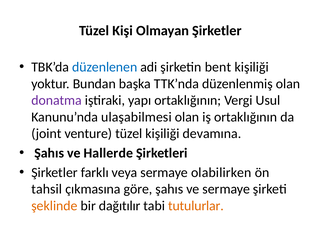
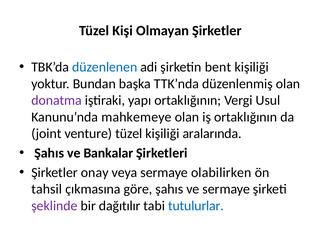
ulaşabilmesi: ulaşabilmesi -> mahkemeye
devamına: devamına -> aralarında
Hallerde: Hallerde -> Bankalar
farklı: farklı -> onay
şeklinde colour: orange -> purple
tutulurlar colour: orange -> blue
